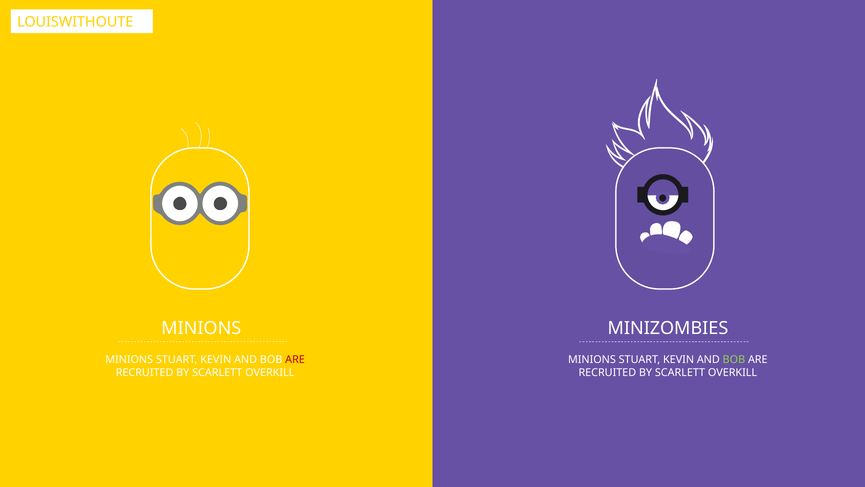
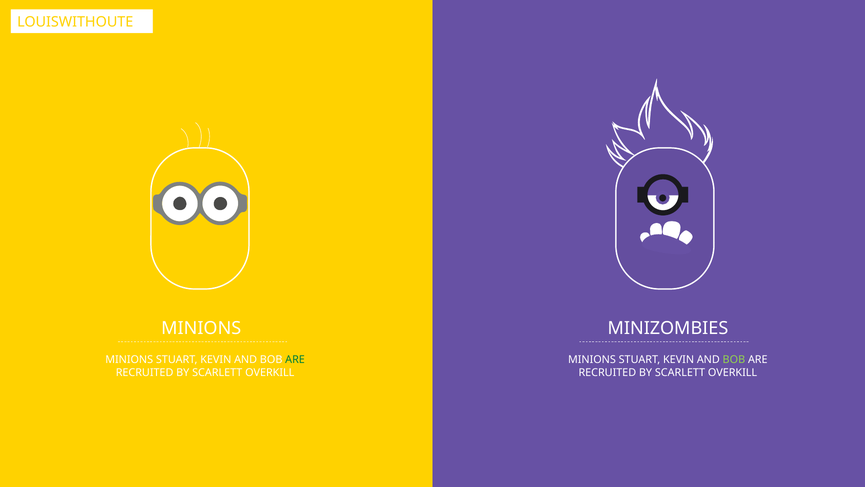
ARE at (295, 359) colour: red -> green
